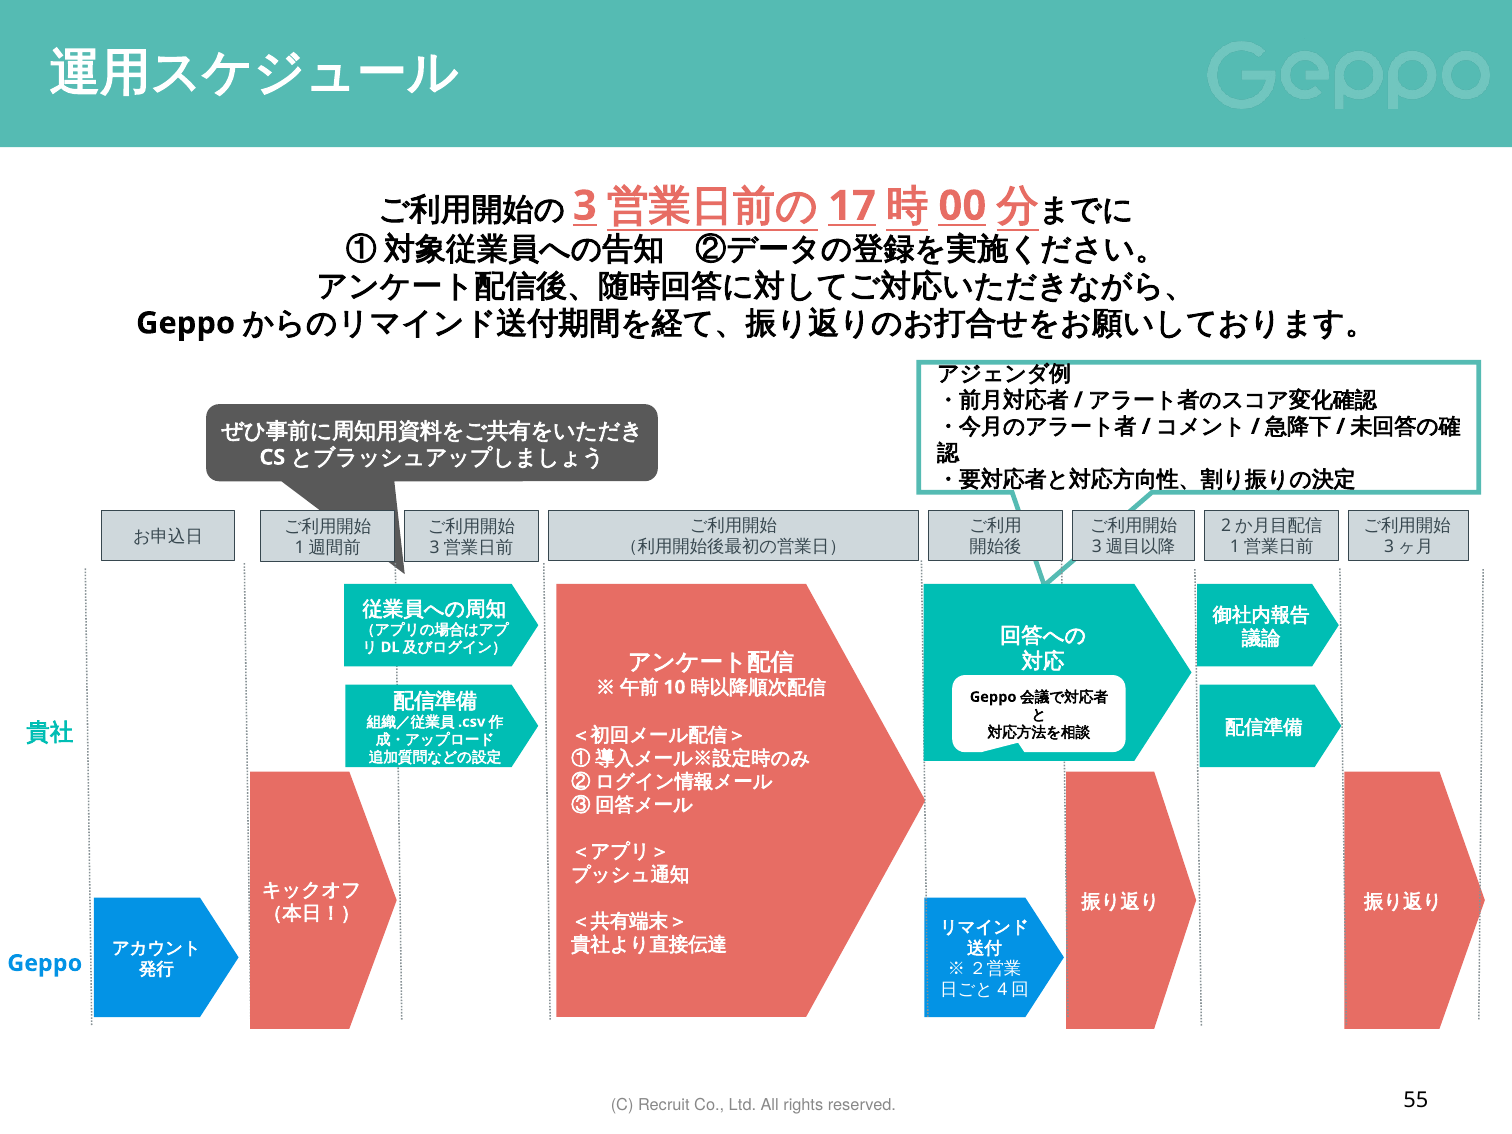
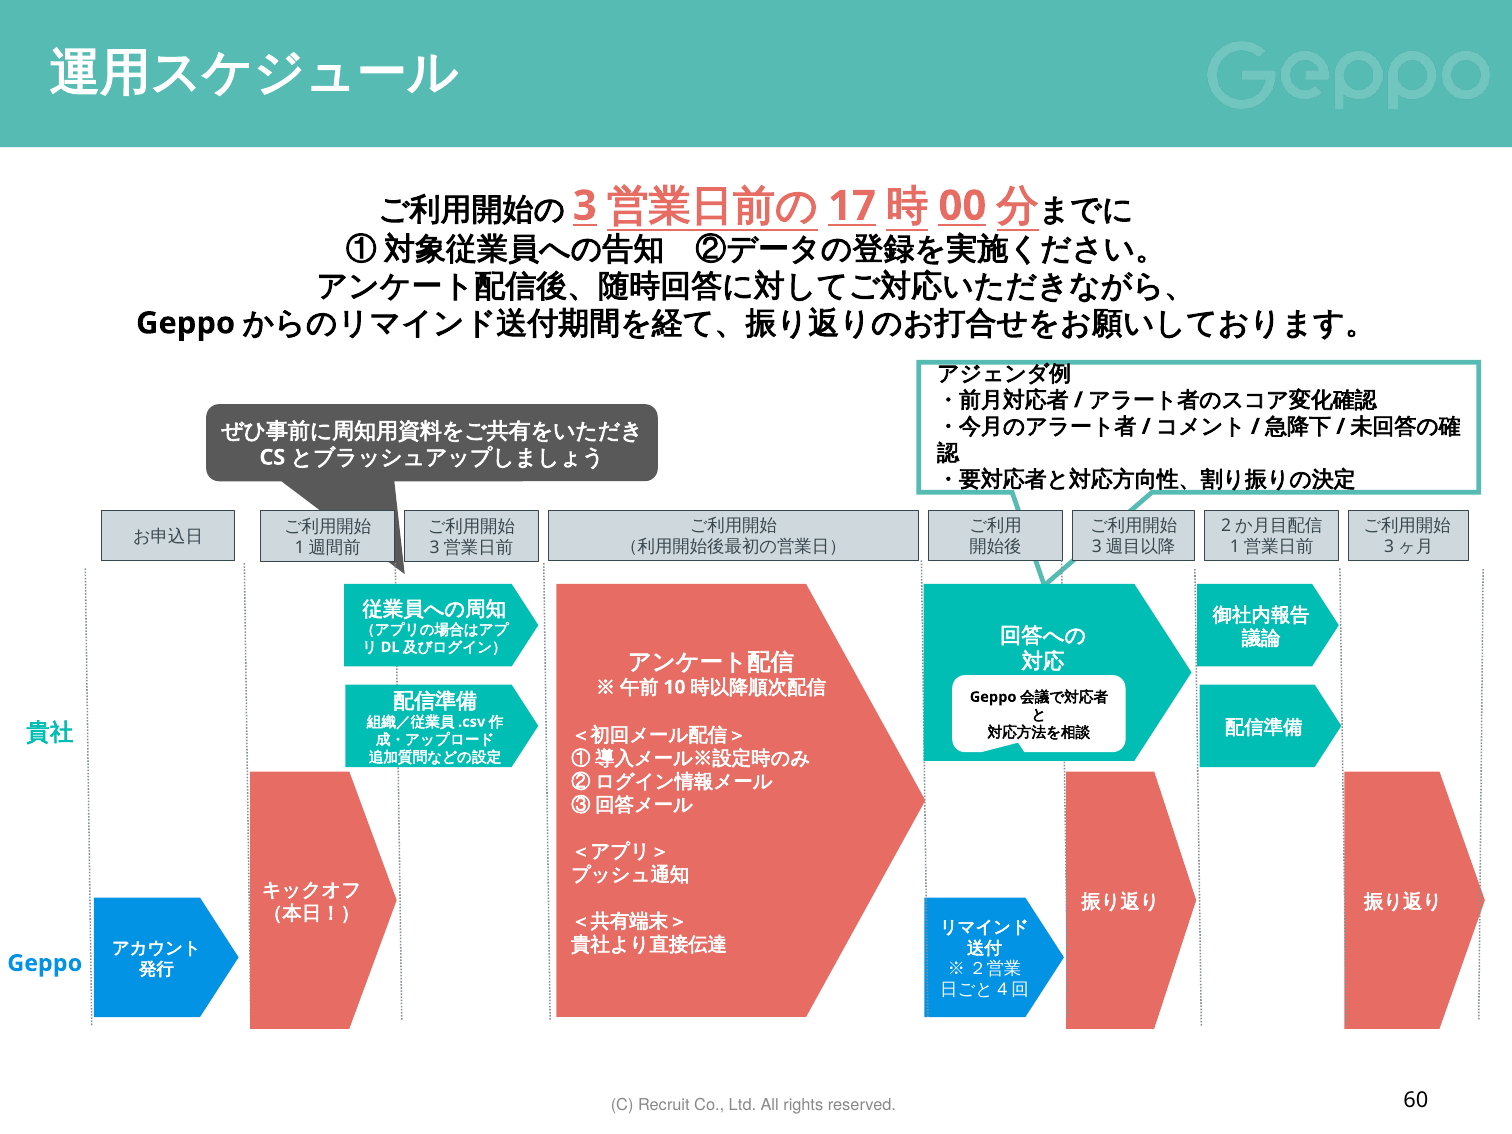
55: 55 -> 60
